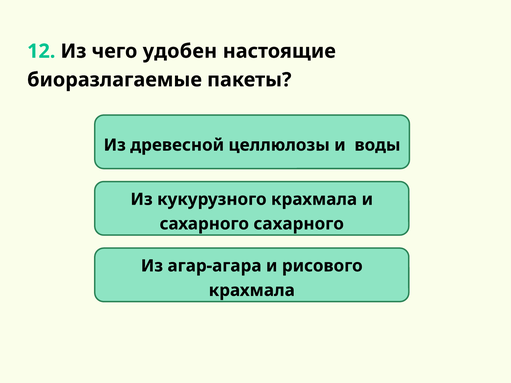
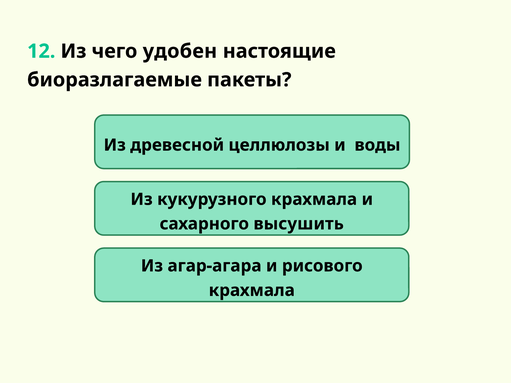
сахарного сахарного: сахарного -> высушить
